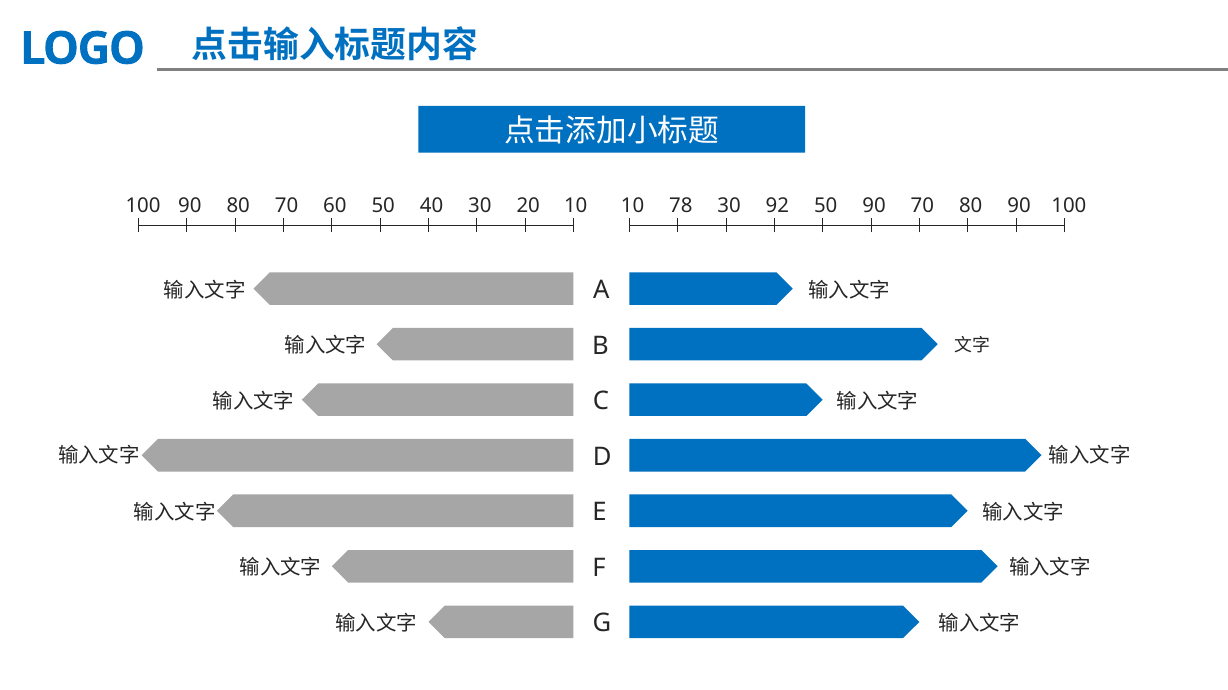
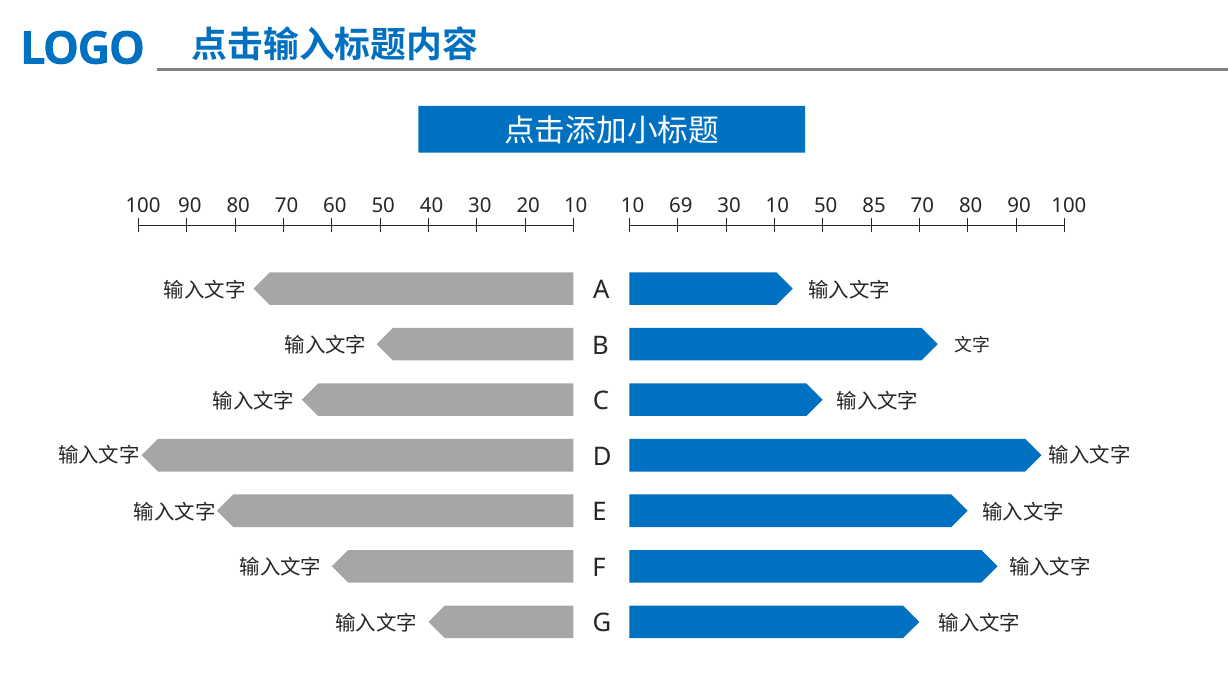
78: 78 -> 69
30 92: 92 -> 10
50 90: 90 -> 85
